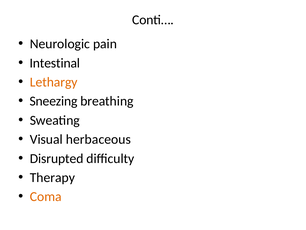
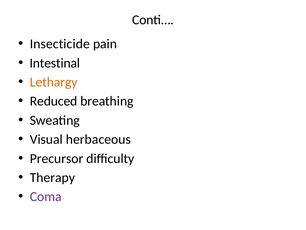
Neurologic: Neurologic -> Insecticide
Sneezing: Sneezing -> Reduced
Disrupted: Disrupted -> Precursor
Coma colour: orange -> purple
